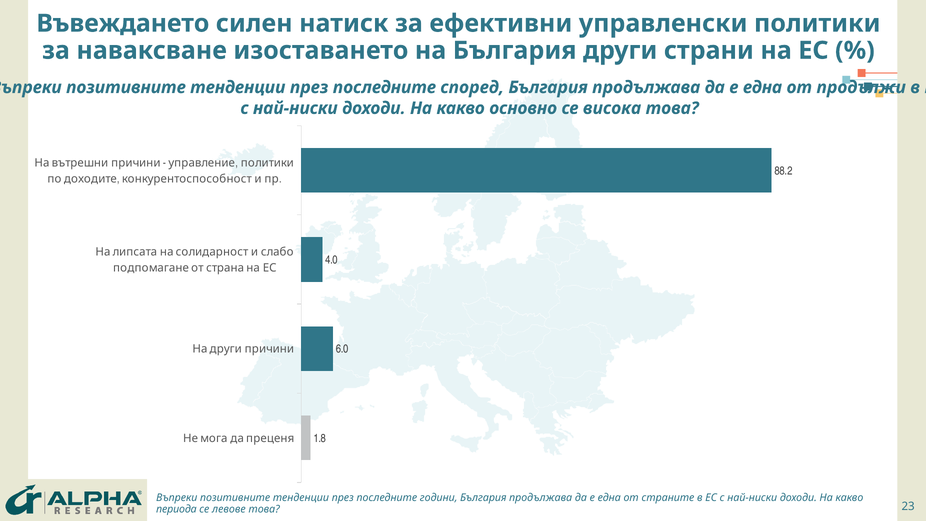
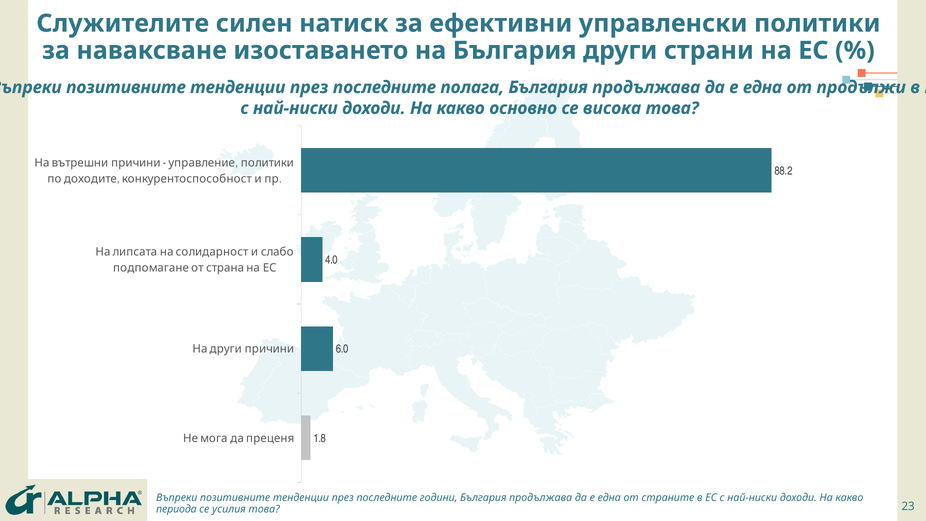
Въвеждането: Въвеждането -> Служителите
според: според -> полага
левове: левове -> усилия
